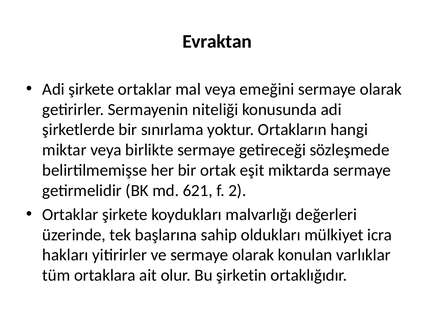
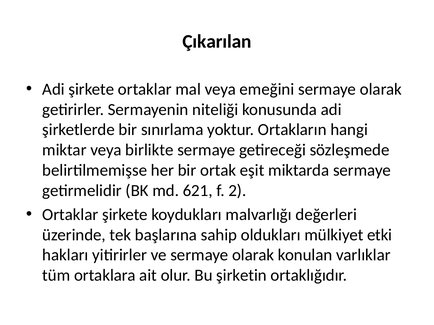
Evraktan: Evraktan -> Çıkarılan
icra: icra -> etki
